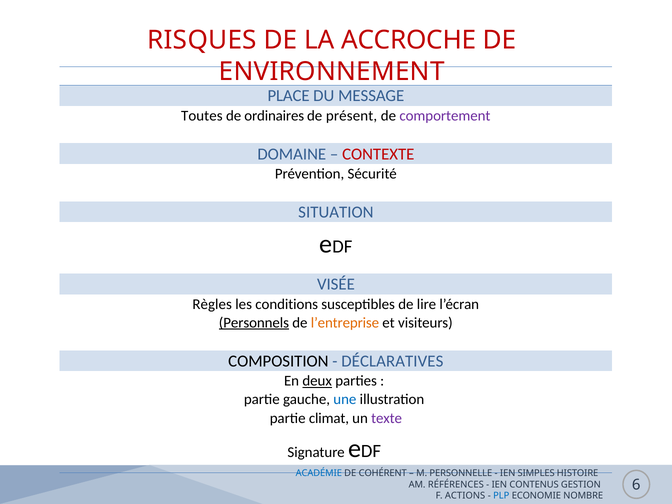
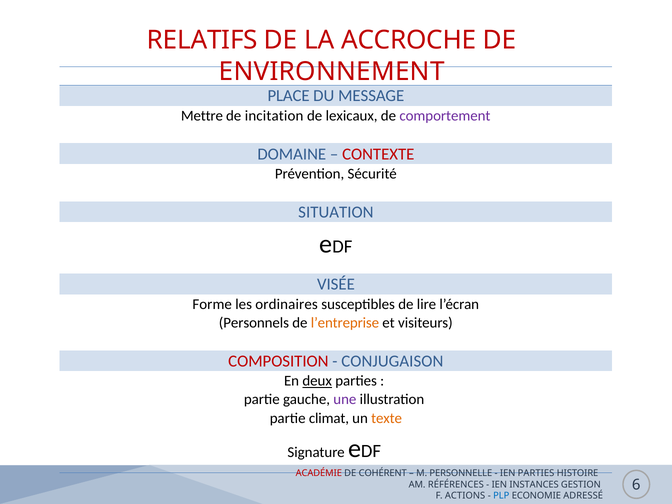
RISQUES: RISQUES -> RELATIFS
Toutes: Toutes -> Mettre
ordinaires: ordinaires -> incitation
présent: présent -> lexicaux
Règles: Règles -> Forme
conditions: conditions -> ordinaires
Personnels underline: present -> none
COMPOSITION colour: black -> red
DÉCLARATIVES: DÉCLARATIVES -> CONJUGAISON
une colour: blue -> purple
texte colour: purple -> orange
ACADÉMIE colour: blue -> red
IEN SIMPLES: SIMPLES -> PARTIES
CONTENUS: CONTENUS -> INSTANCES
NOMBRE: NOMBRE -> ADRESSÉ
